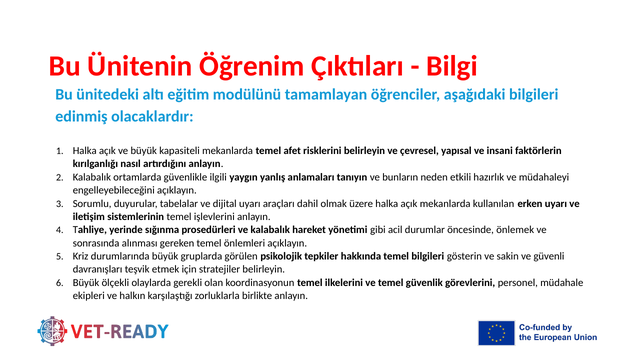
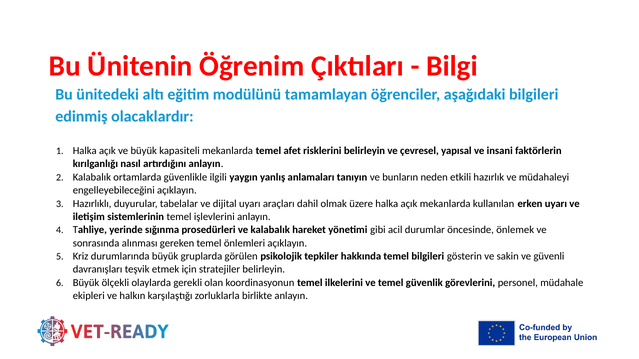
Sorumlu: Sorumlu -> Hazırlıklı
